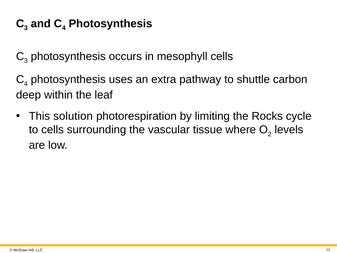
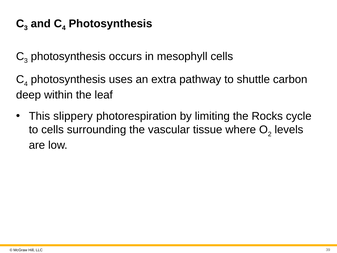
solution: solution -> slippery
